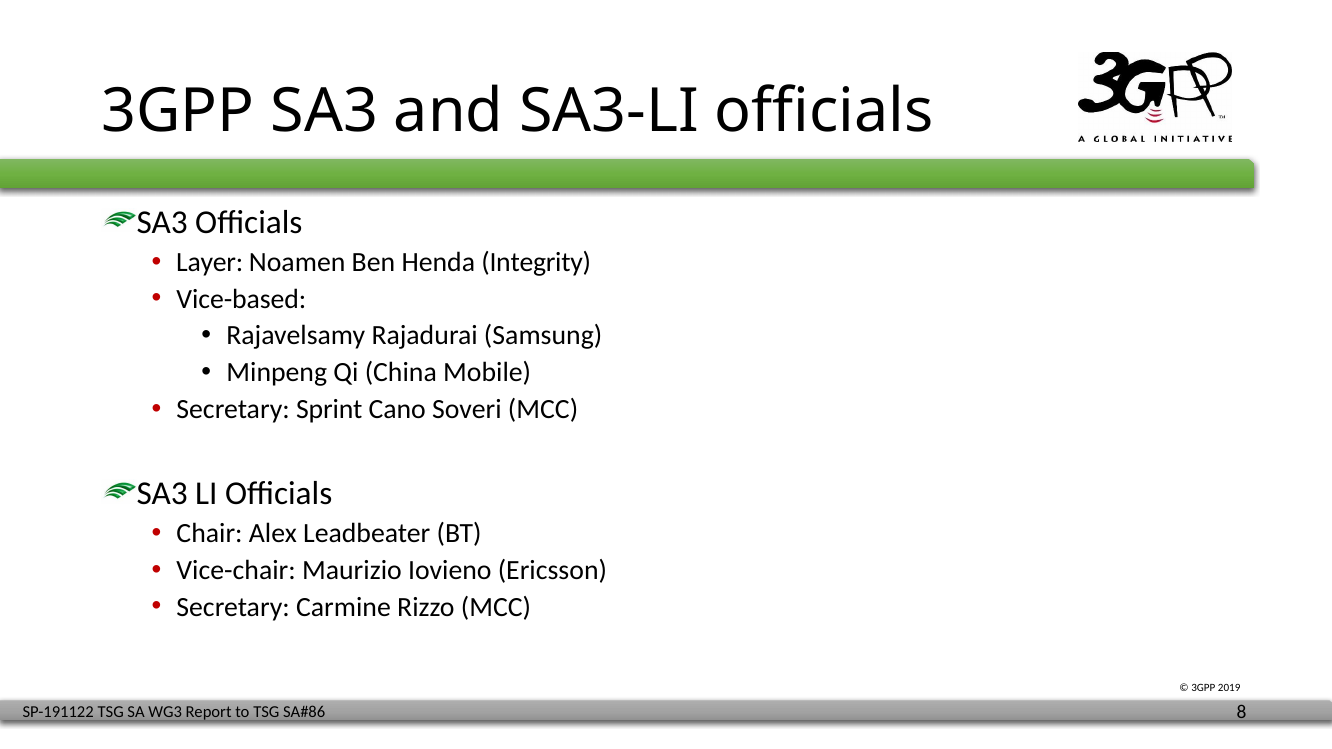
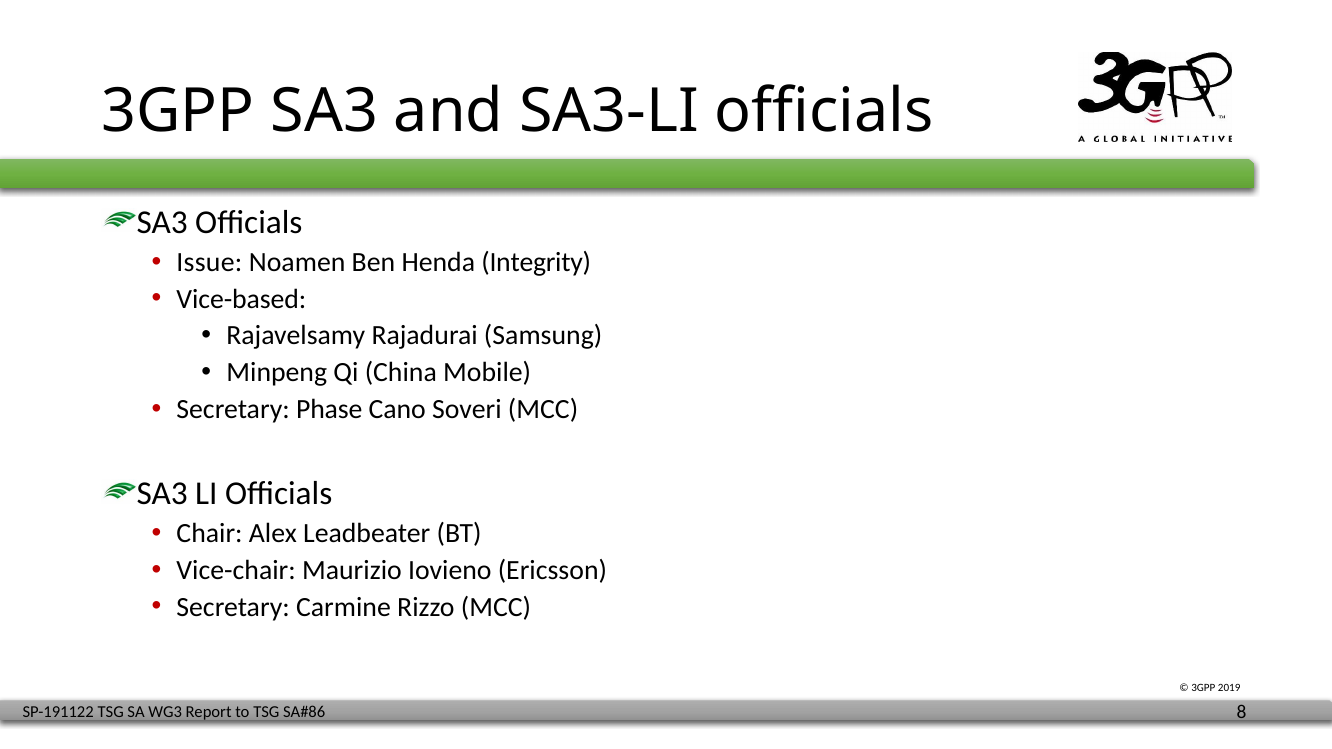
Layer: Layer -> Issue
Sprint: Sprint -> Phase
